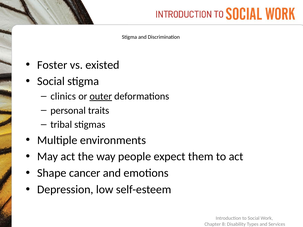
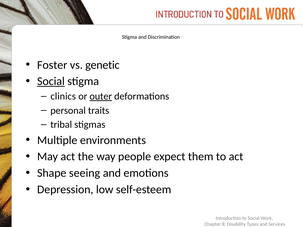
existed: existed -> genetic
Social at (51, 81) underline: none -> present
cancer: cancer -> seeing
